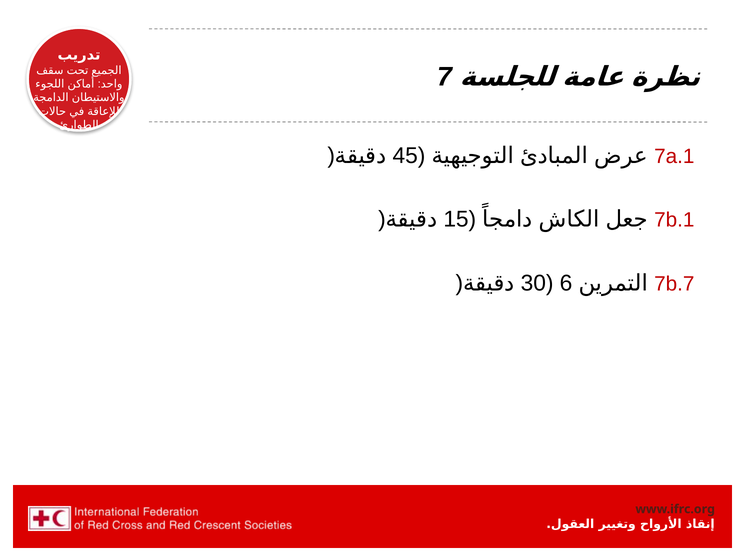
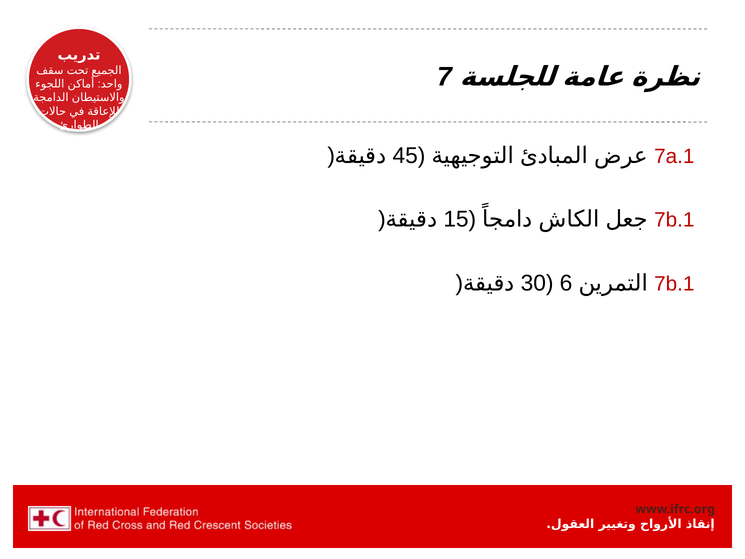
7b.7 at (674, 284): 7b.7 -> 7b.1
